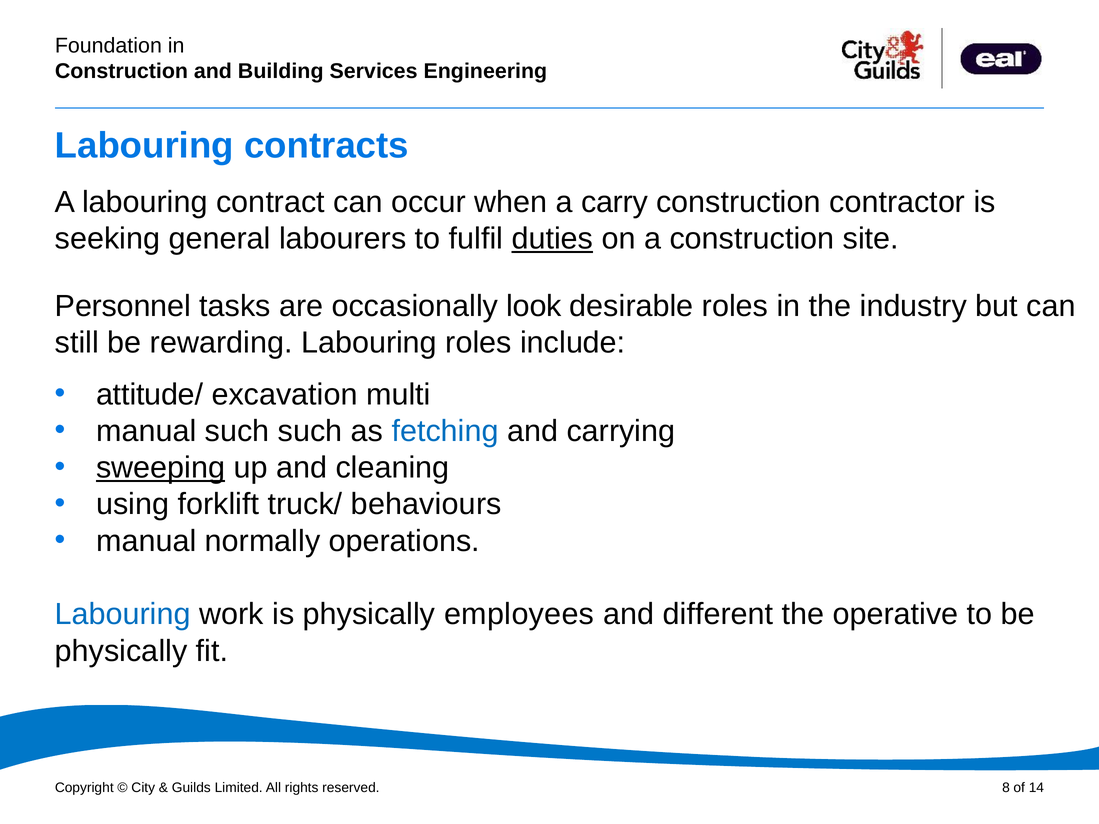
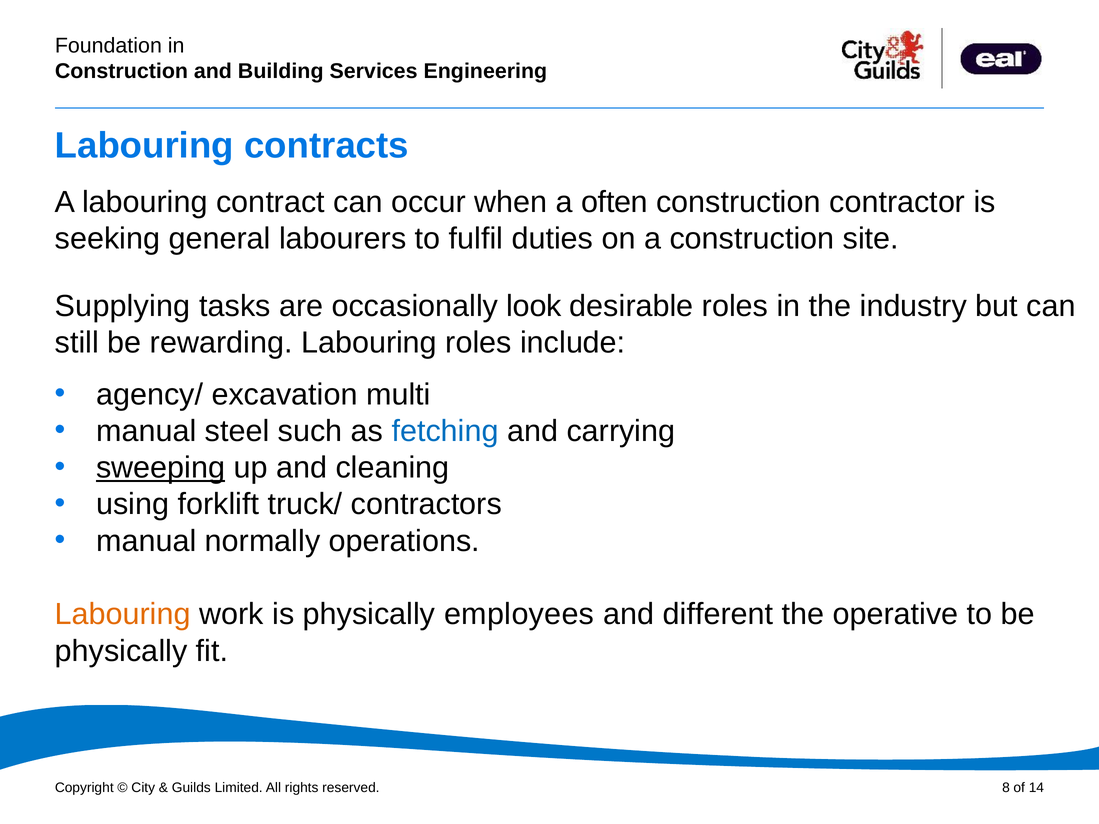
carry: carry -> often
duties underline: present -> none
Personnel: Personnel -> Supplying
attitude/: attitude/ -> agency/
manual such: such -> steel
behaviours: behaviours -> contractors
Labouring at (123, 614) colour: blue -> orange
